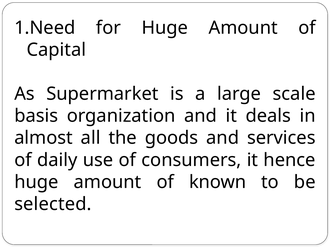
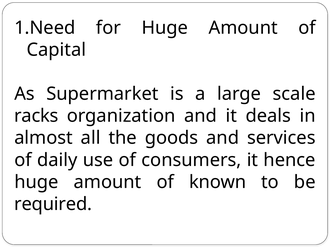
basis: basis -> racks
selected: selected -> required
